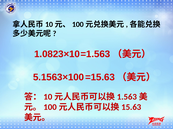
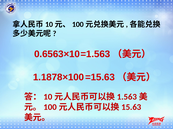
1.0823×10: 1.0823×10 -> 0.6563×10
5.1563×100: 5.1563×100 -> 1.1878×100
